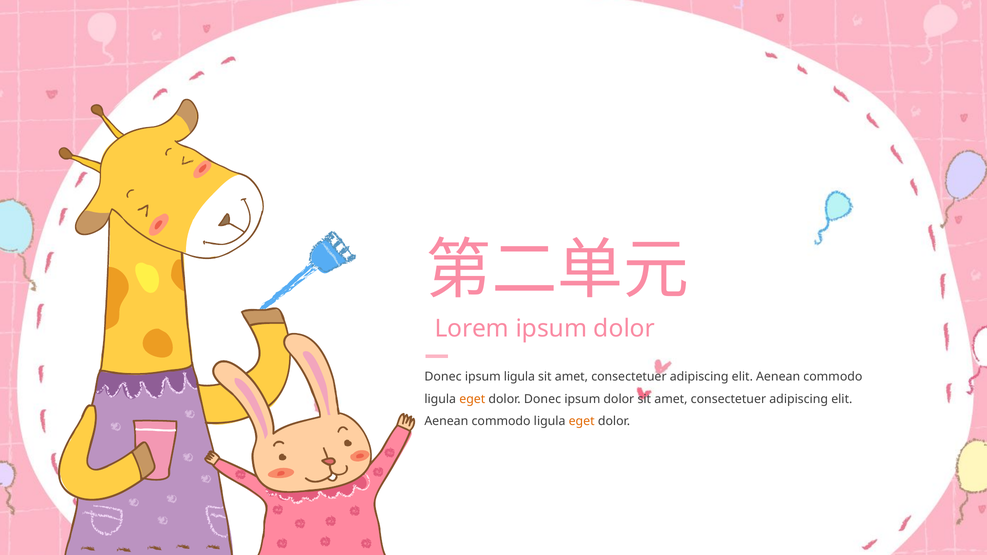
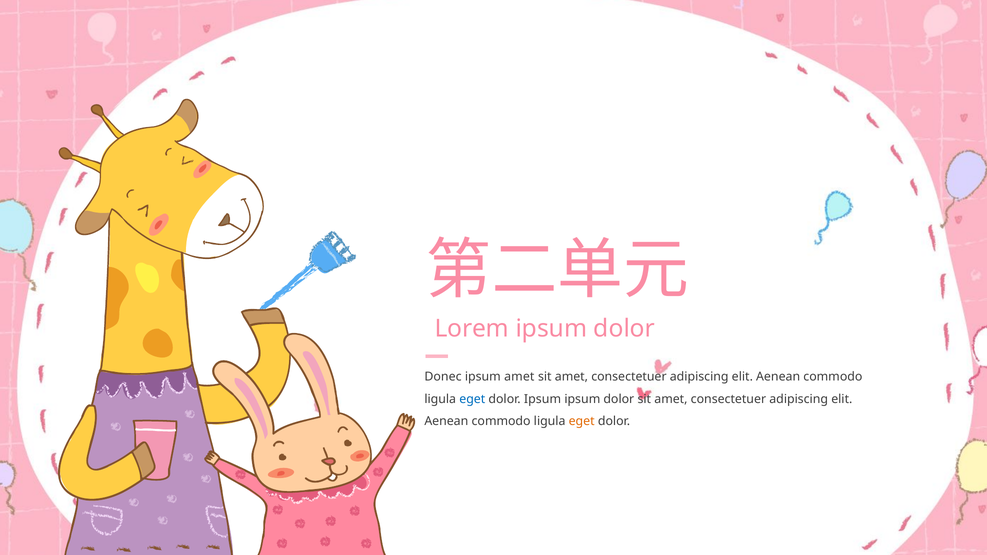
ipsum ligula: ligula -> amet
eget at (472, 399) colour: orange -> blue
Donec at (542, 399): Donec -> Ipsum
